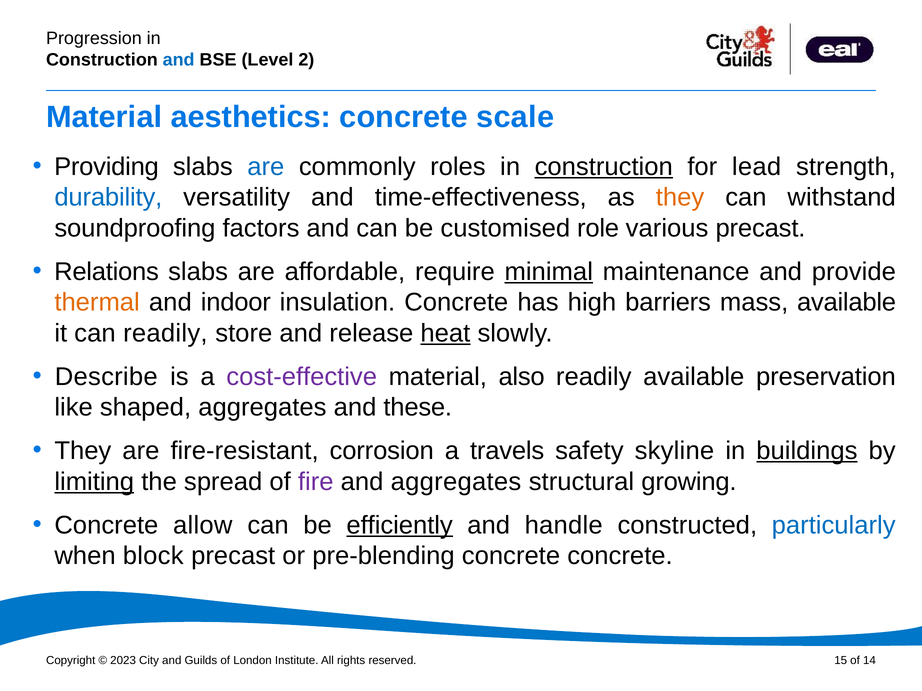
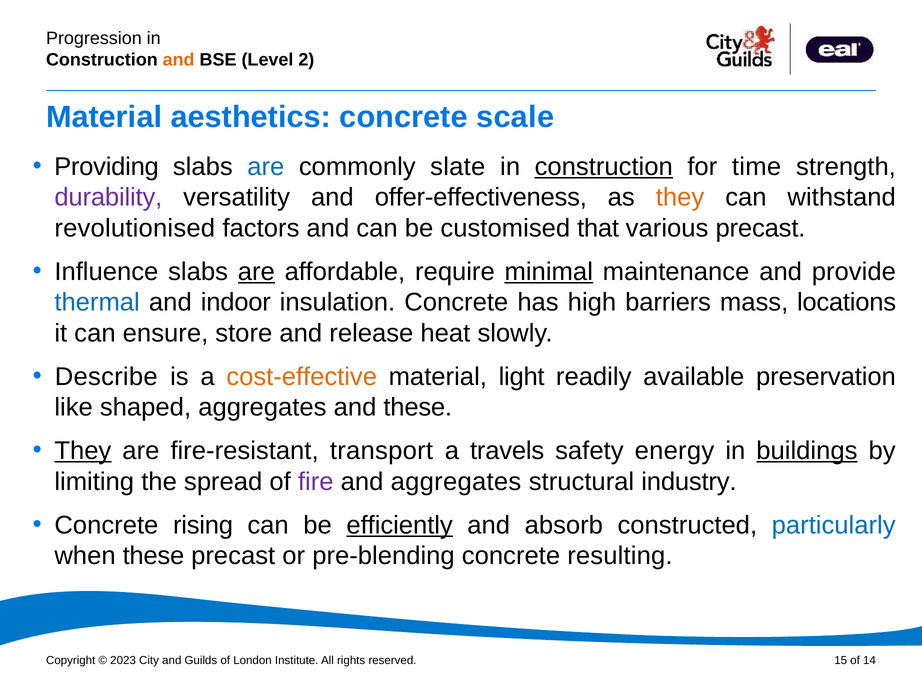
and at (179, 60) colour: blue -> orange
roles: roles -> slate
lead: lead -> time
durability colour: blue -> purple
time-effectiveness: time-effectiveness -> offer-effectiveness
soundproofing: soundproofing -> revolutionised
role: role -> that
Relations: Relations -> Influence
are at (256, 272) underline: none -> present
thermal colour: orange -> blue
mass available: available -> locations
can readily: readily -> ensure
heat underline: present -> none
cost-effective colour: purple -> orange
also: also -> light
They at (83, 451) underline: none -> present
corrosion: corrosion -> transport
skyline: skyline -> energy
limiting underline: present -> none
growing: growing -> industry
allow: allow -> rising
handle: handle -> absorb
when block: block -> these
concrete concrete: concrete -> resulting
